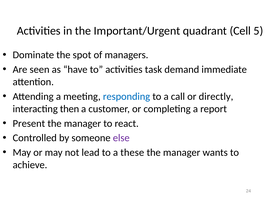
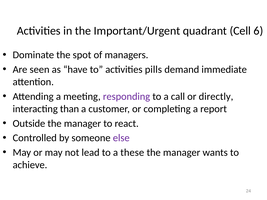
5: 5 -> 6
task: task -> pills
responding colour: blue -> purple
then: then -> than
Present: Present -> Outside
